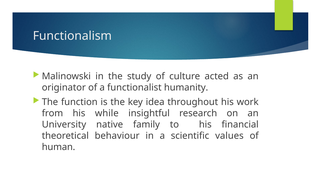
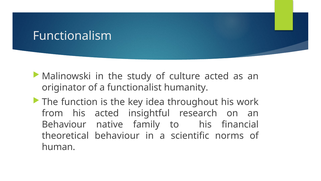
his while: while -> acted
University at (64, 124): University -> Behaviour
values: values -> norms
